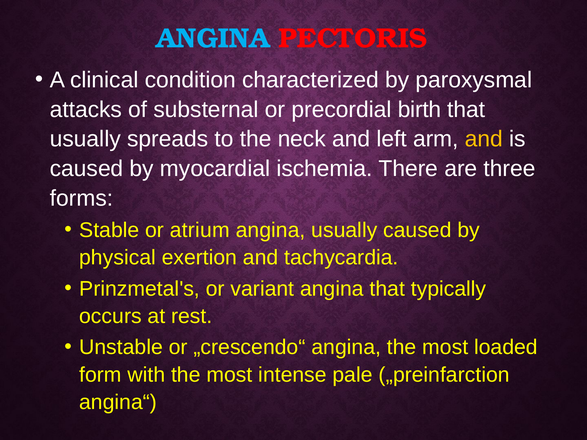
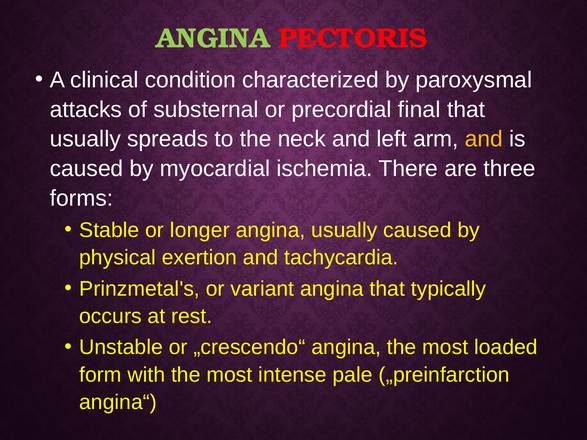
ANGINA at (213, 38) colour: light blue -> light green
birth: birth -> final
atrium: atrium -> longer
